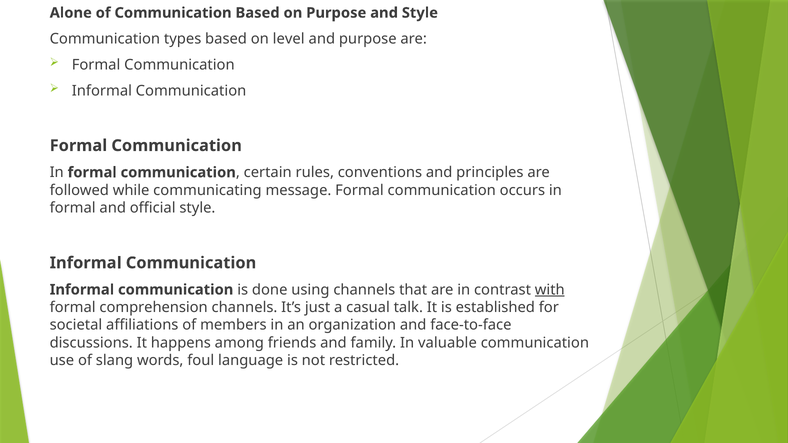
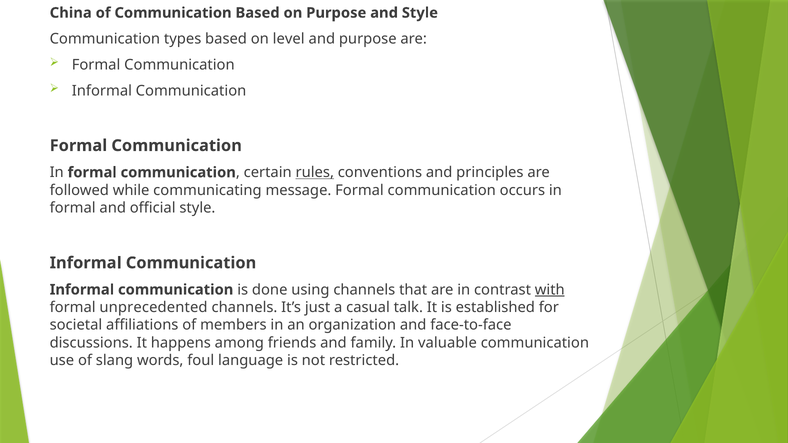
Alone: Alone -> China
rules underline: none -> present
comprehension: comprehension -> unprecedented
